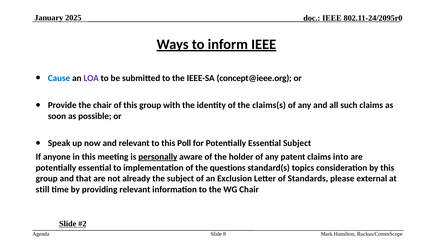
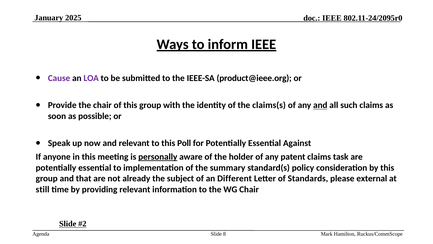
Cause colour: blue -> purple
concept@ieee.org: concept@ieee.org -> product@ieee.org
and at (320, 105) underline: none -> present
Essential Subject: Subject -> Against
into: into -> task
questions: questions -> summary
topics: topics -> policy
Exclusion: Exclusion -> Different
